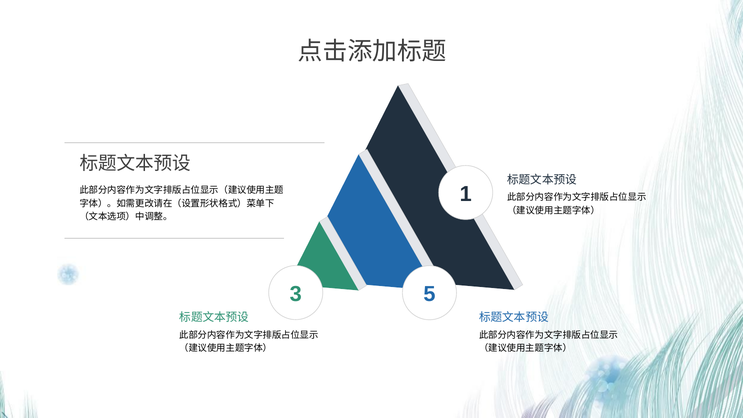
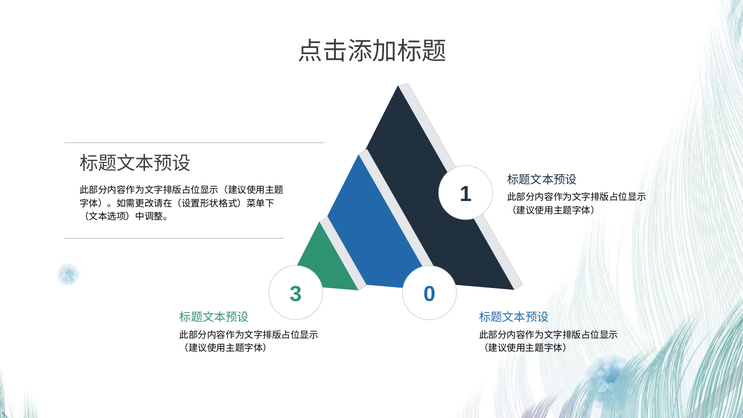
5: 5 -> 0
